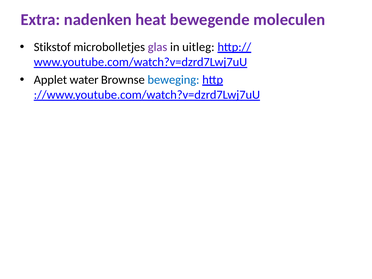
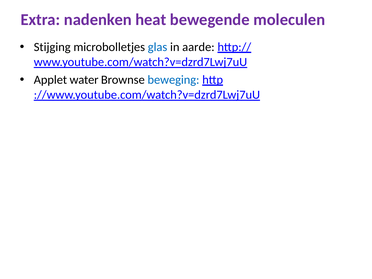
Stikstof: Stikstof -> Stijging
glas colour: purple -> blue
uitleg: uitleg -> aarde
